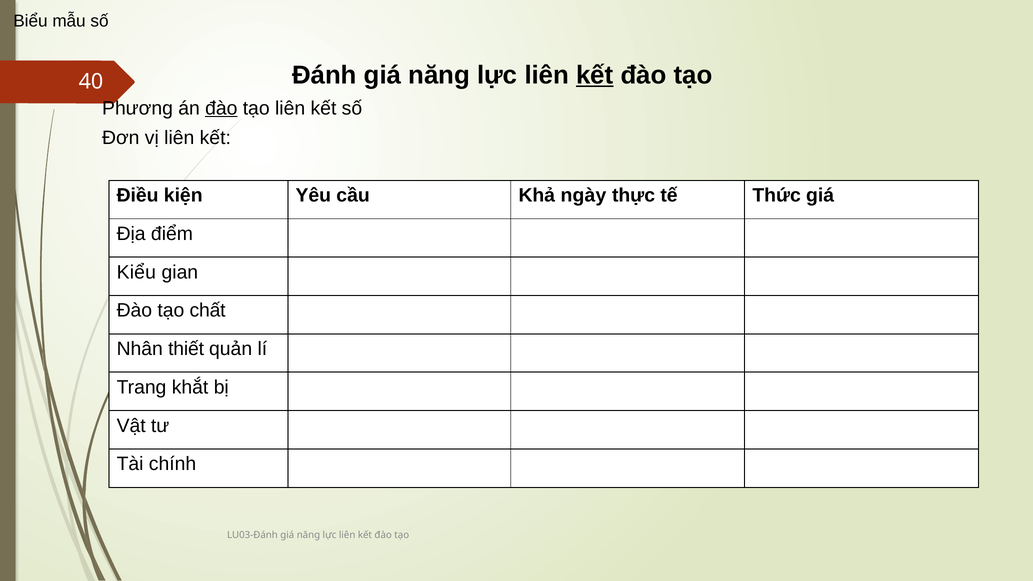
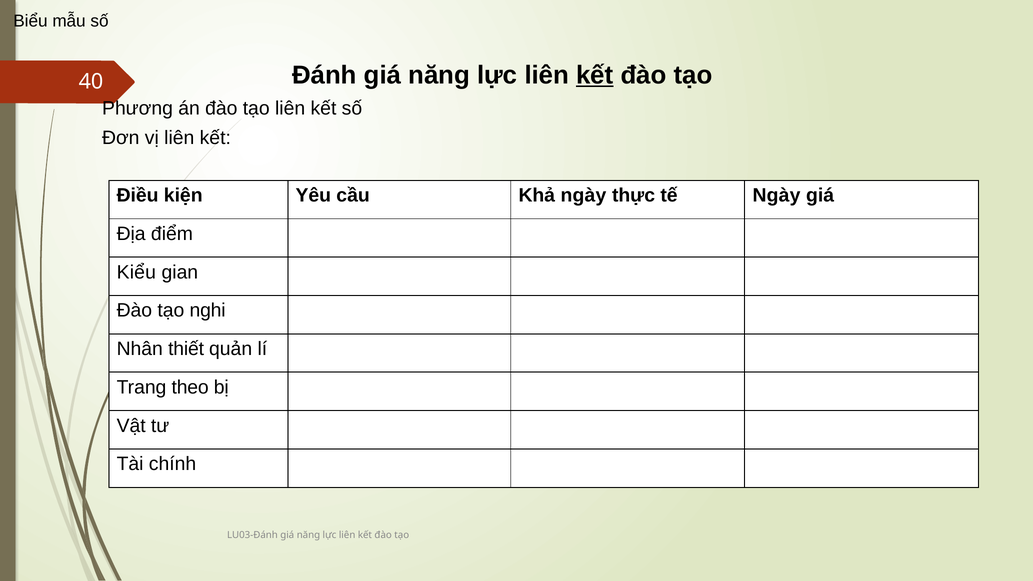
đào at (221, 108) underline: present -> none
tế Thức: Thức -> Ngày
chất: chất -> nghi
khắt: khắt -> theo
